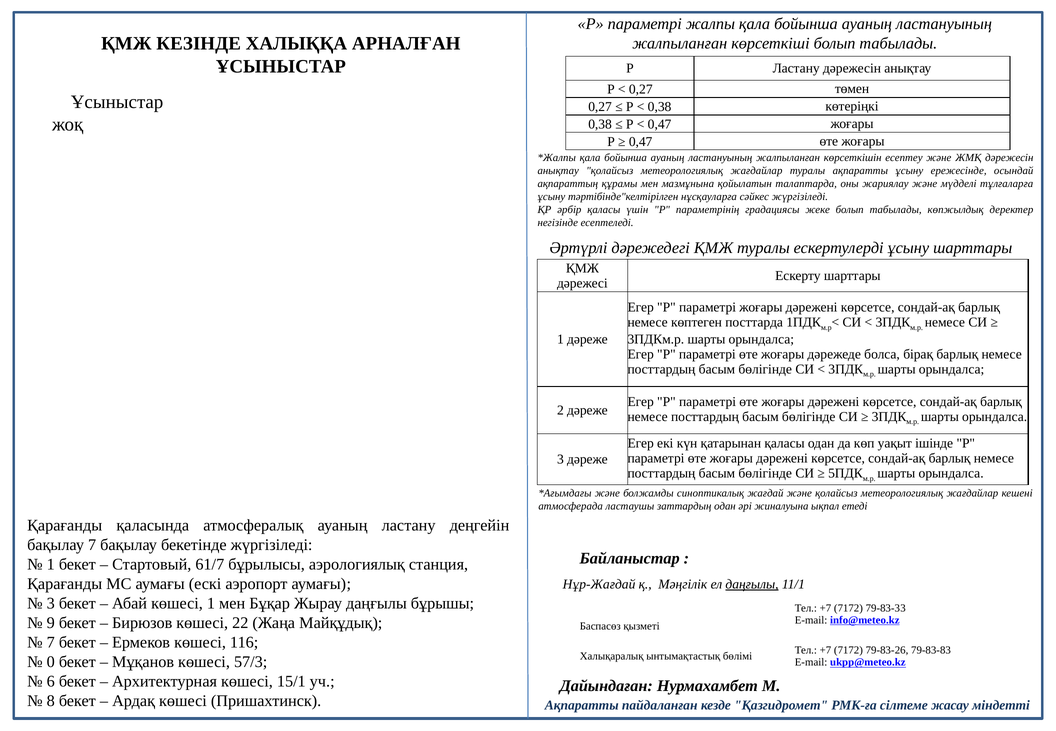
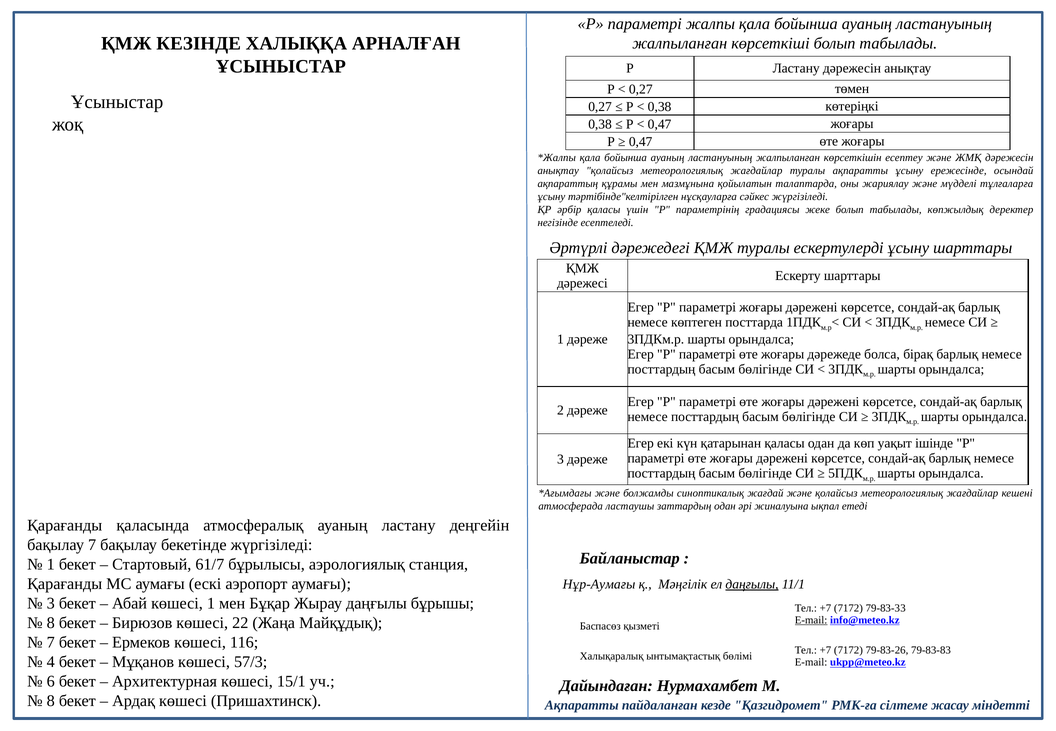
Нұр-Жағдай: Нұр-Жағдай -> Нұр-Аумағы
E-mail at (811, 620) underline: none -> present
9 at (51, 623): 9 -> 8
0: 0 -> 4
